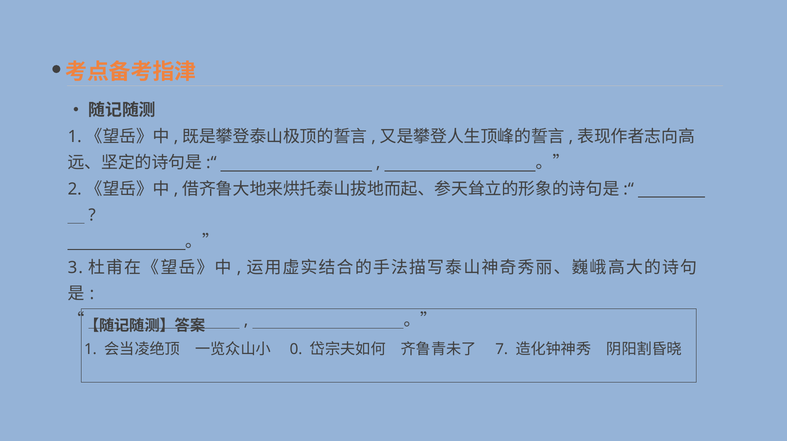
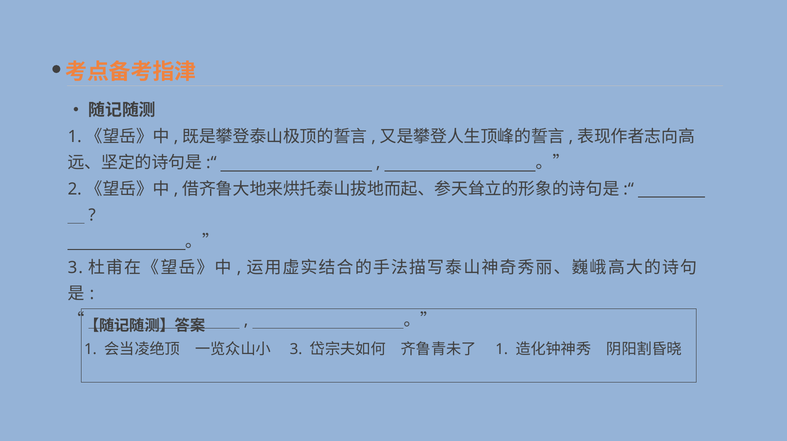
0 at (296, 350): 0 -> 3
7 at (502, 350): 7 -> 1
